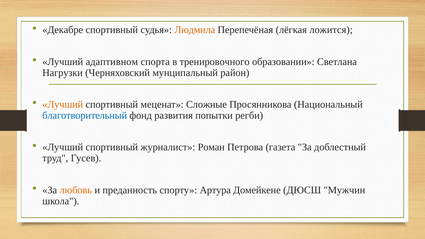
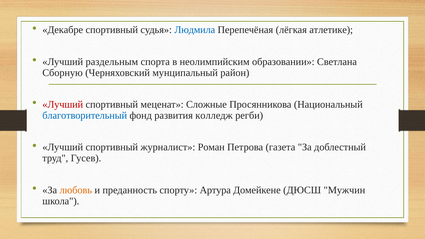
Людмила colour: orange -> blue
ложится: ложится -> атлетике
адаптивном: адаптивном -> раздельным
тренировочного: тренировочного -> неолимпийским
Нагрузки: Нагрузки -> Сборную
Лучший at (63, 105) colour: orange -> red
попытки: попытки -> колледж
